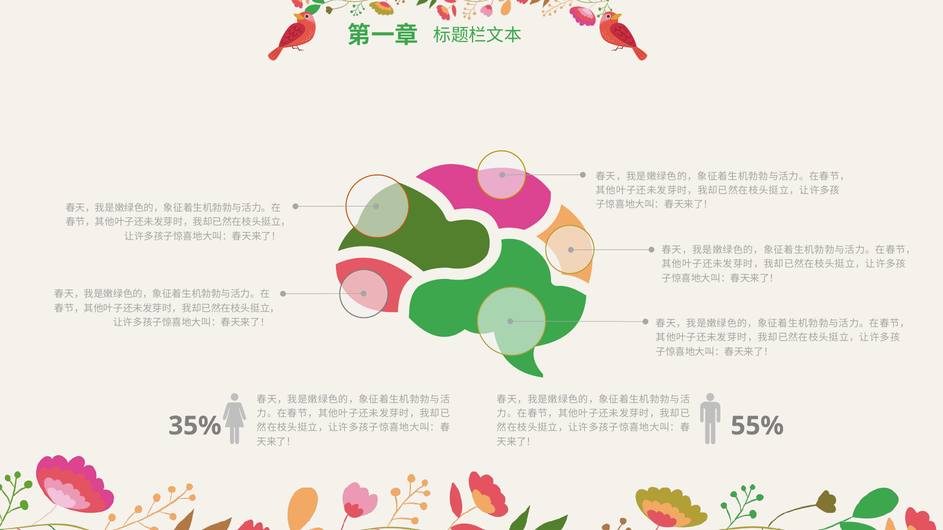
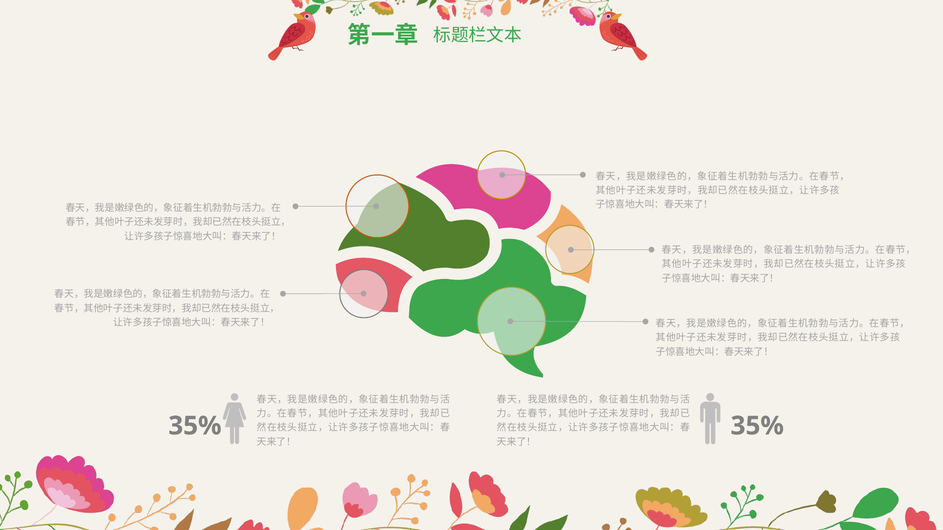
55% at (757, 426): 55% -> 35%
